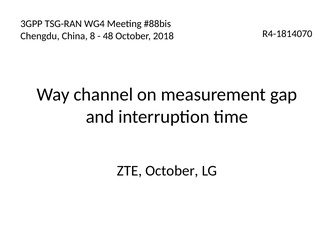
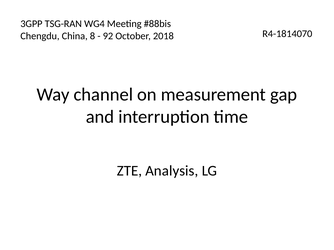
48: 48 -> 92
ZTE October: October -> Analysis
